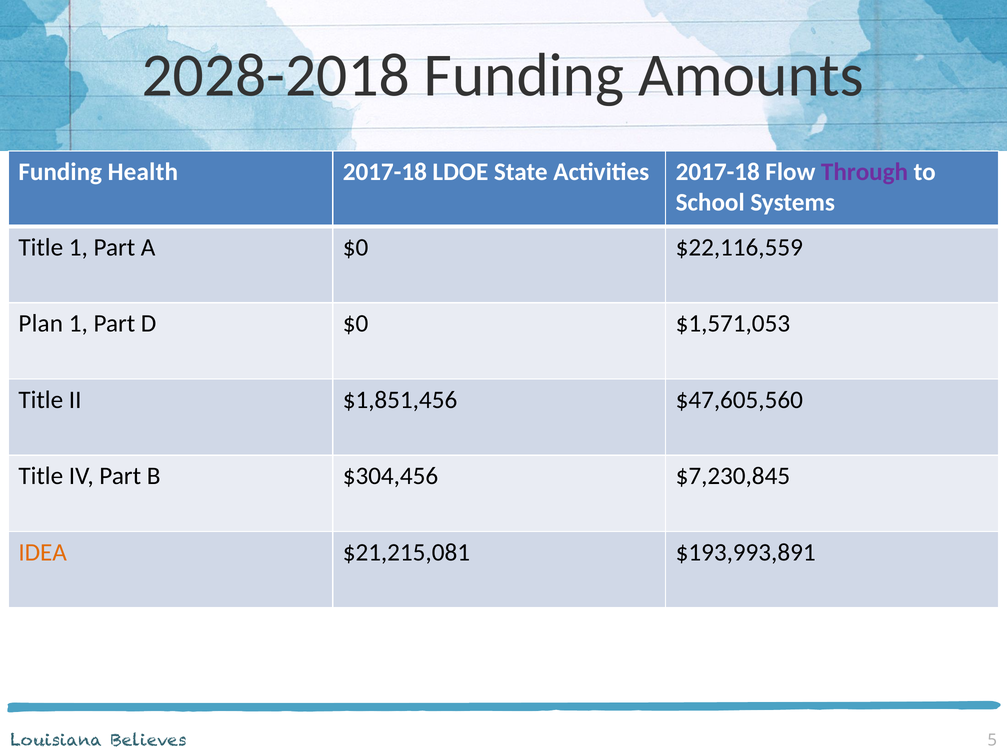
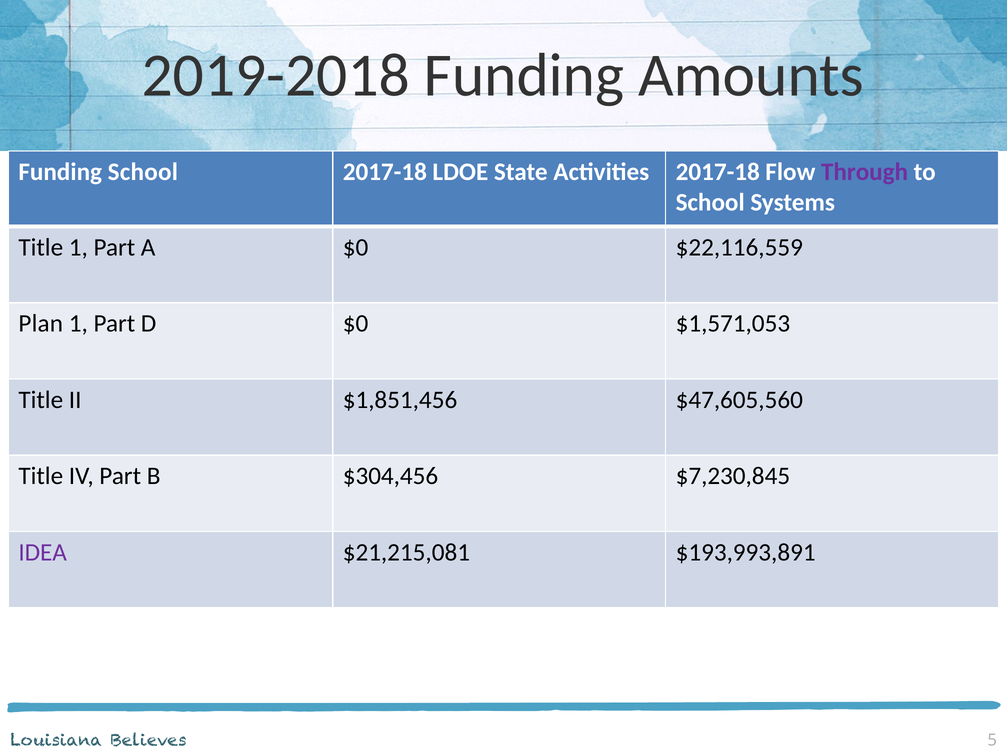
2028-2018: 2028-2018 -> 2019-2018
Funding Health: Health -> School
IDEA colour: orange -> purple
